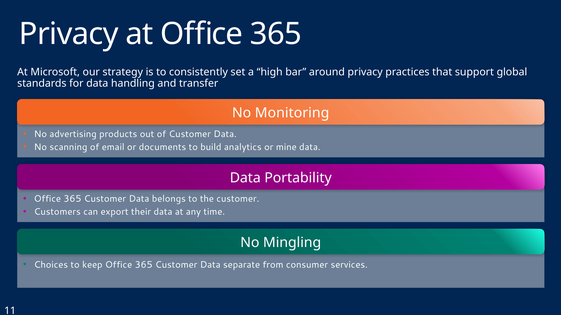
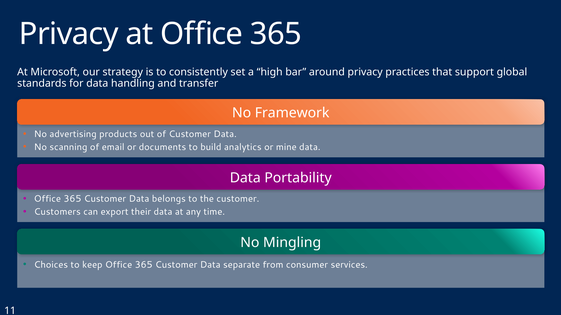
Monitoring: Monitoring -> Framework
